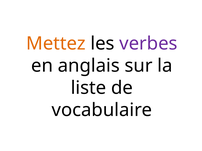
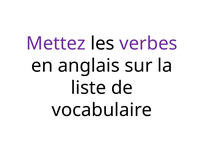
Mettez colour: orange -> purple
